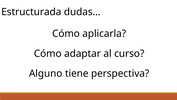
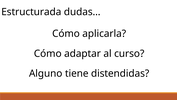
perspectiva: perspectiva -> distendidas
